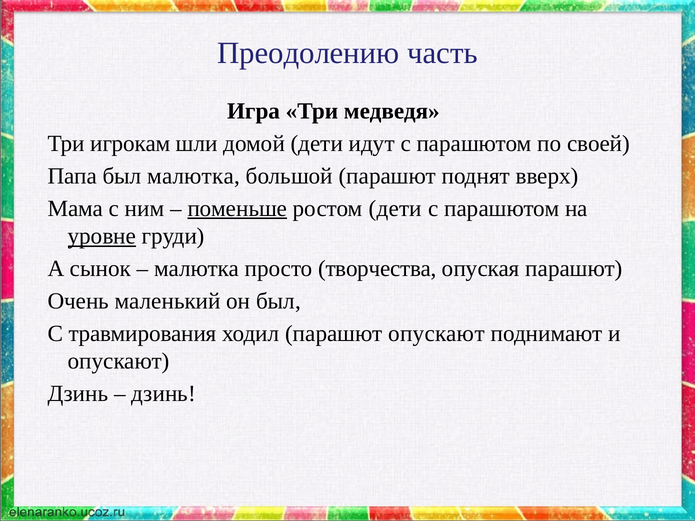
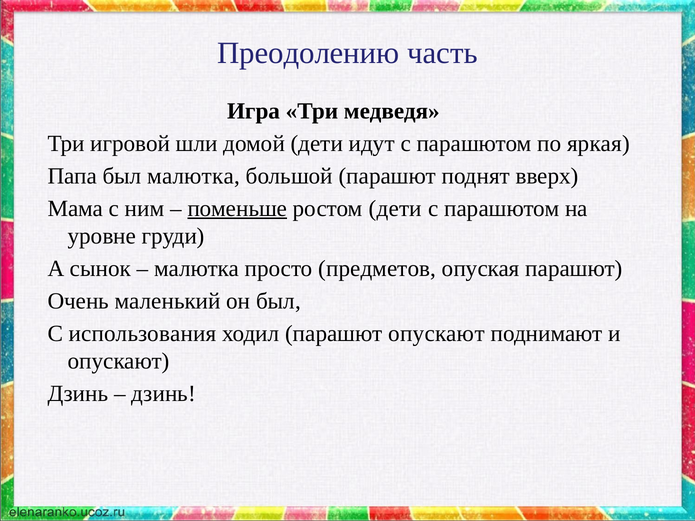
игрокам: игрокам -> игровой
своей: своей -> яркая
уровне underline: present -> none
творчества: творчества -> предметов
травмирования: травмирования -> использования
